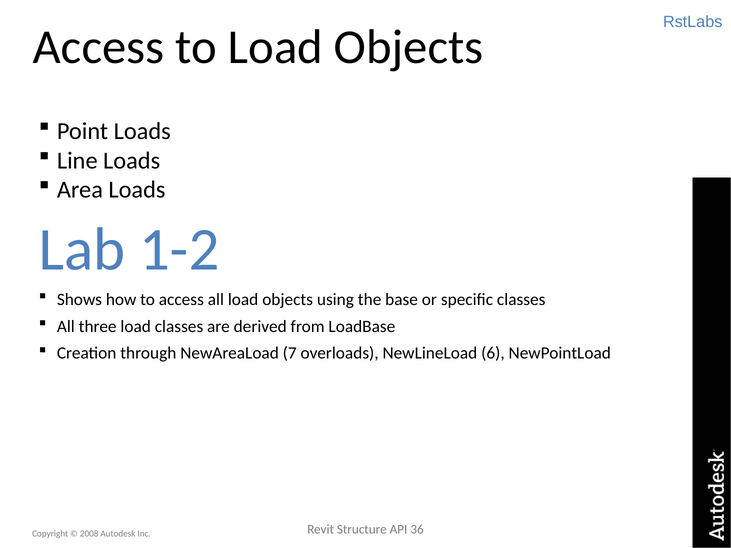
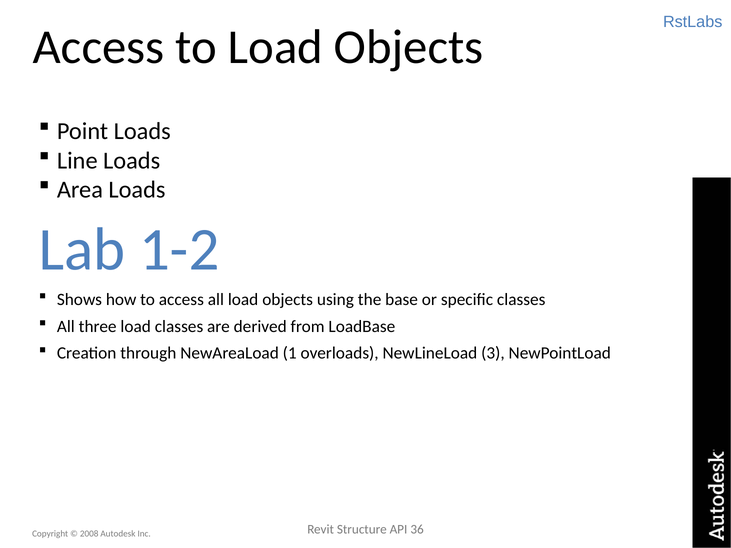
7: 7 -> 1
6: 6 -> 3
